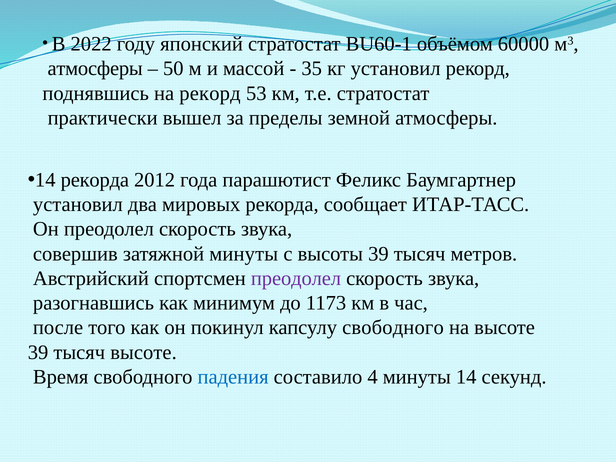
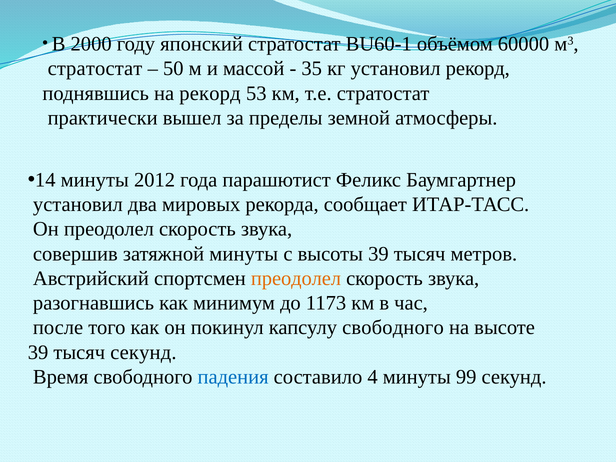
2022: 2022 -> 2000
атмосферы at (95, 69): атмосферы -> стратостат
рекорда at (95, 180): рекорда -> минуты
преодолел at (296, 278) colour: purple -> orange
тысяч высоте: высоте -> секунд
14: 14 -> 99
